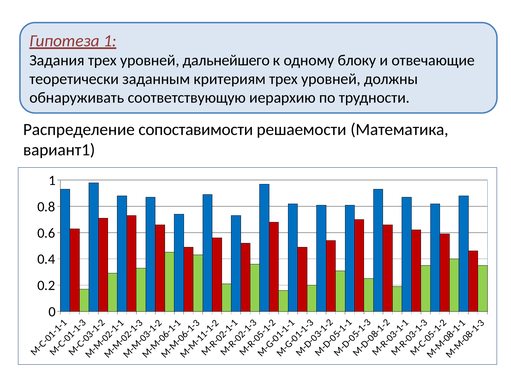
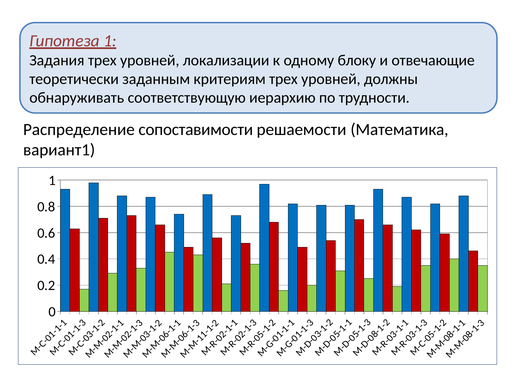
дальнейшего: дальнейшего -> локализации
